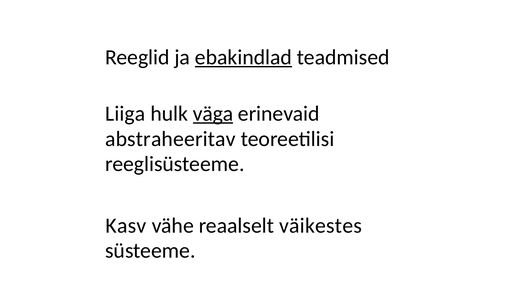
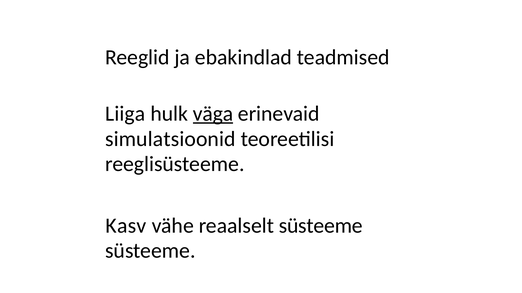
ebakindlad underline: present -> none
abstraheeritav: abstraheeritav -> simulatsioonid
reaalselt väikestes: väikestes -> süsteeme
